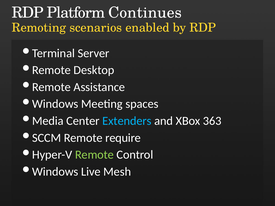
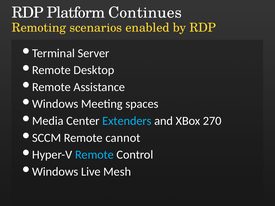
363: 363 -> 270
require: require -> cannot
Remote at (94, 155) colour: light green -> light blue
